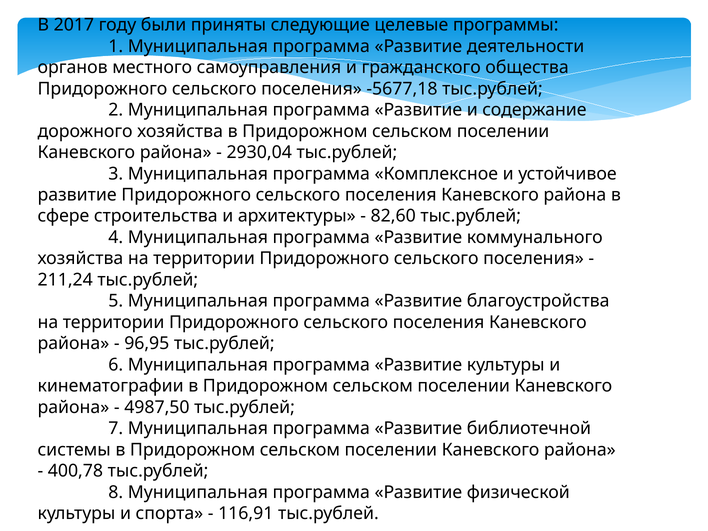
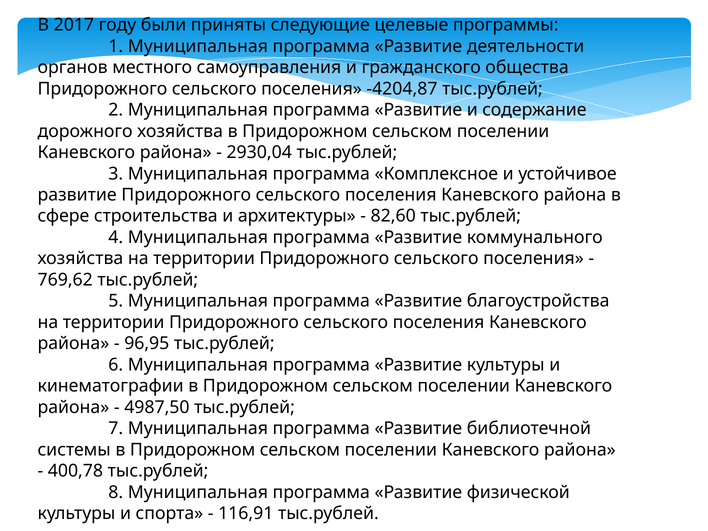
-5677,18: -5677,18 -> -4204,87
211,24: 211,24 -> 769,62
